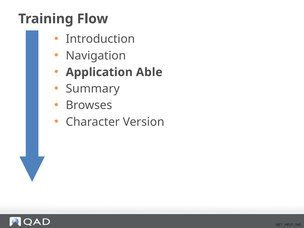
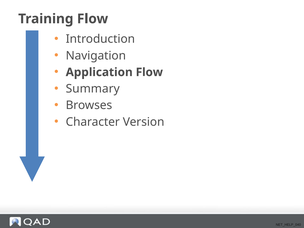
Application Able: Able -> Flow
